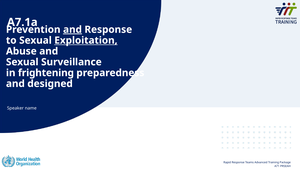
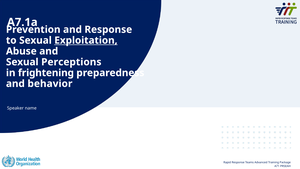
and at (72, 30) underline: present -> none
Surveillance: Surveillance -> Perceptions
designed: designed -> behavior
